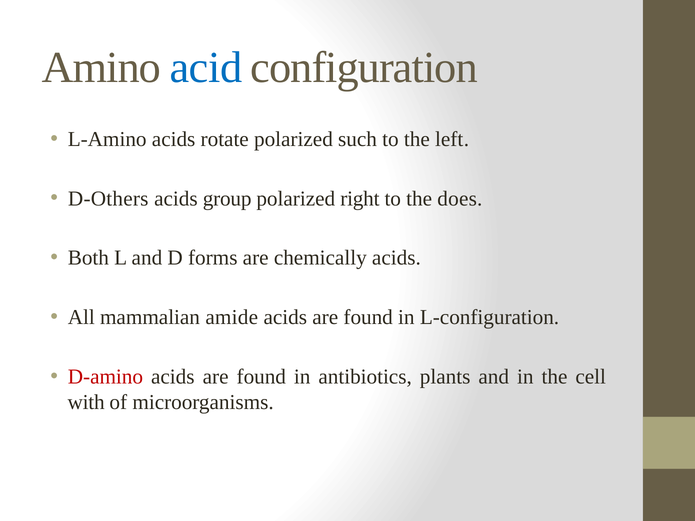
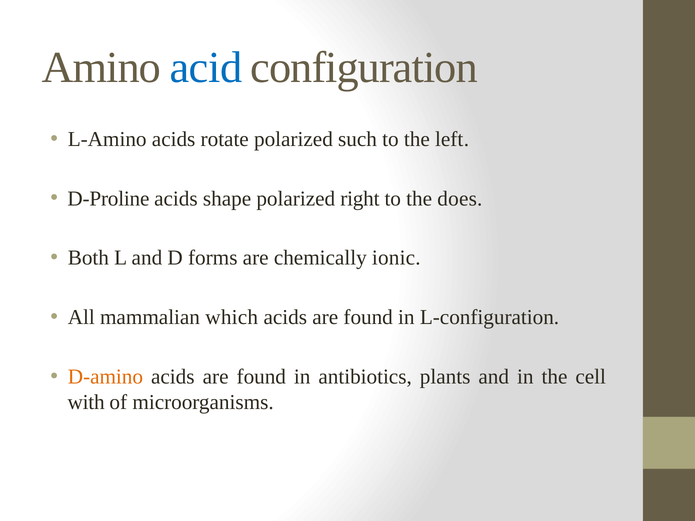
D-Others: D-Others -> D-Proline
group: group -> shape
chemically acids: acids -> ionic
amide: amide -> which
D-amino colour: red -> orange
